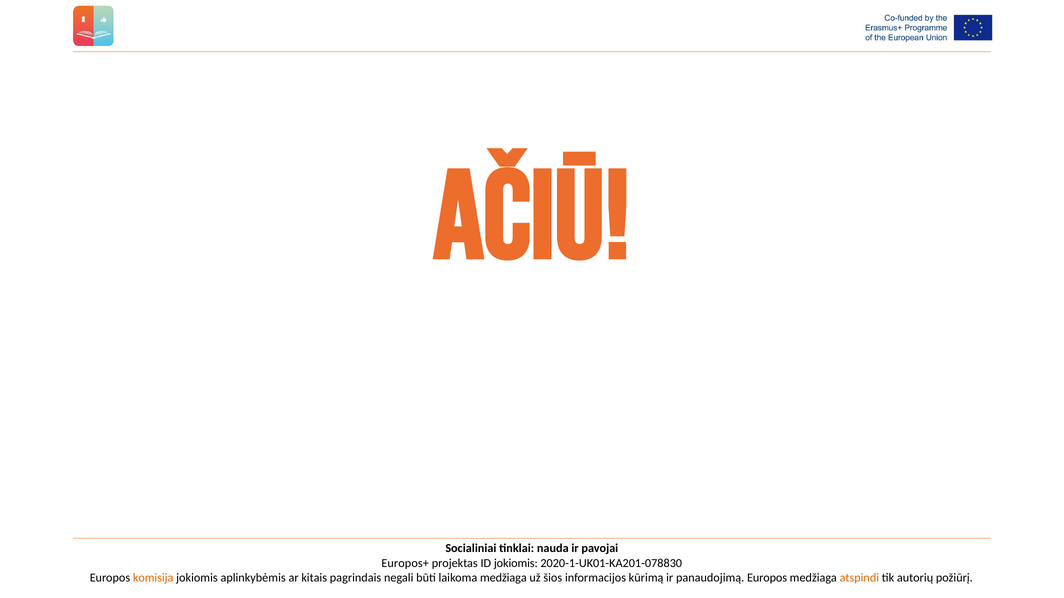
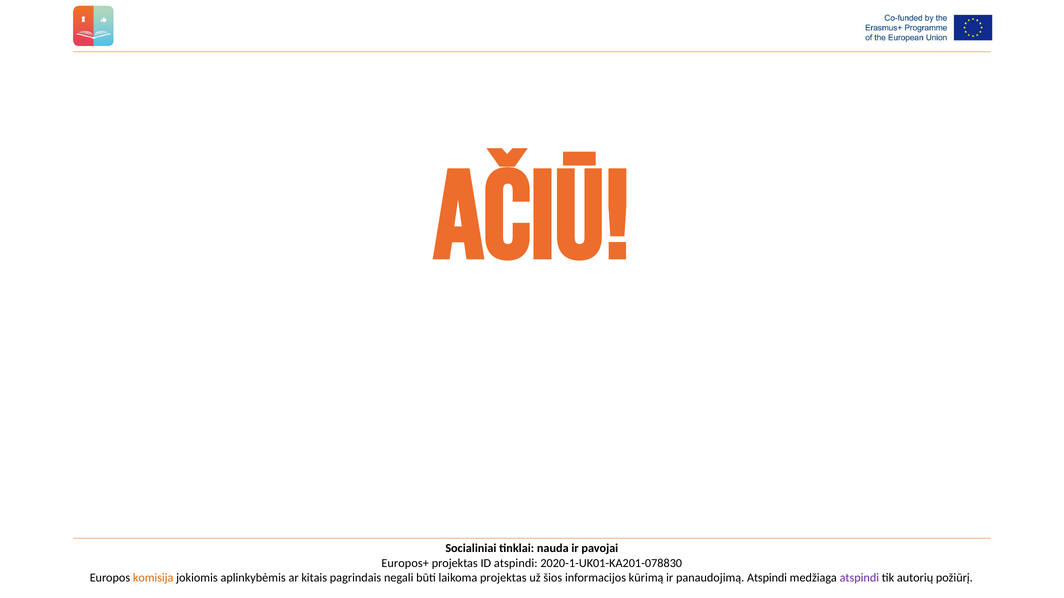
ID jokiomis: jokiomis -> atspindi
laikoma medžiaga: medžiaga -> projektas
panaudojimą Europos: Europos -> Atspindi
atspindi at (859, 578) colour: orange -> purple
